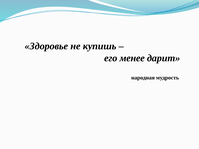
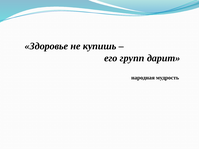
менее: менее -> групп
